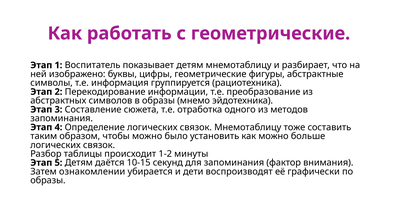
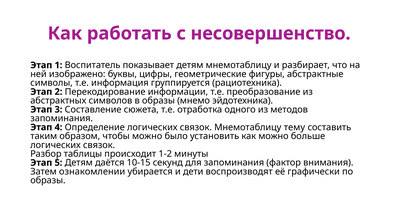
с геометрические: геометрические -> несовершенство
тоже: тоже -> тему
